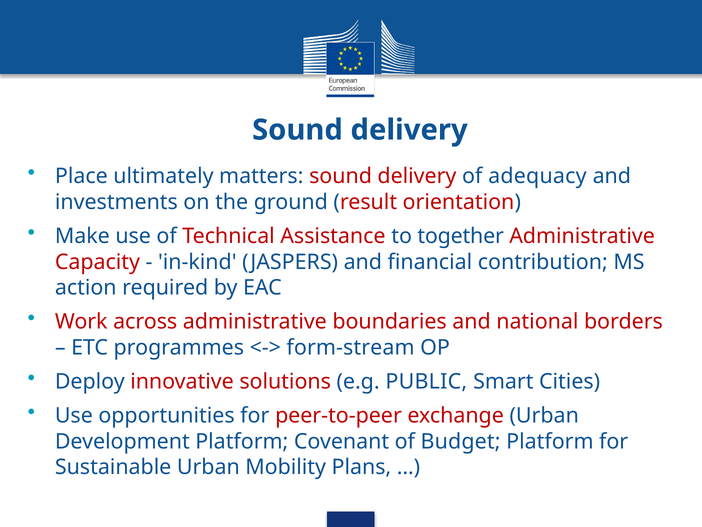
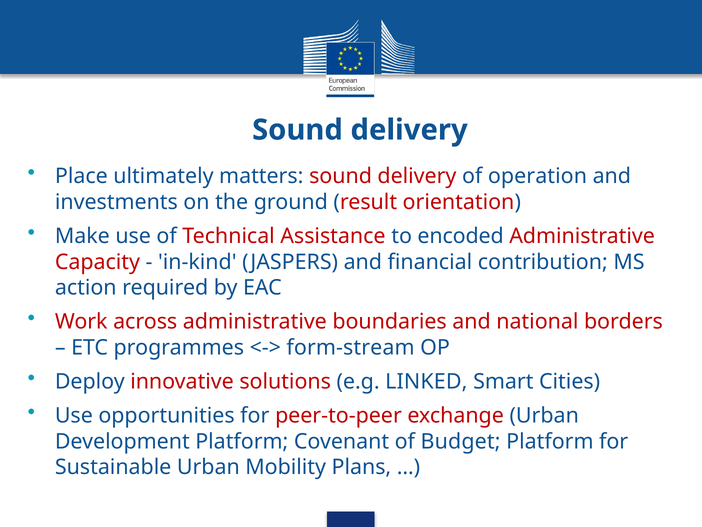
adequacy: adequacy -> operation
together: together -> encoded
PUBLIC: PUBLIC -> LINKED
